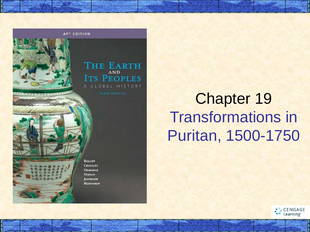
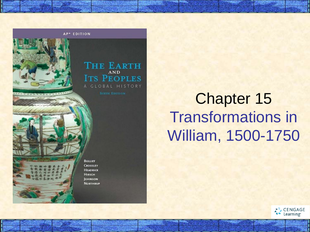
19: 19 -> 15
Puritan: Puritan -> William
